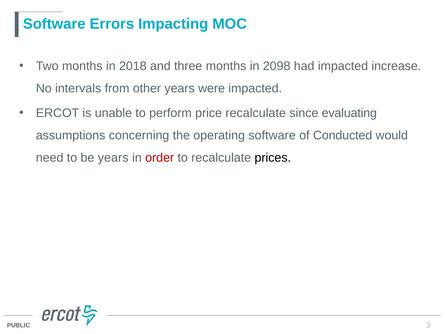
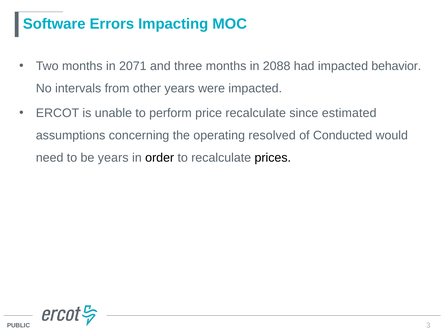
2018: 2018 -> 2071
2098: 2098 -> 2088
increase: increase -> behavior
evaluating: evaluating -> estimated
operating software: software -> resolved
order colour: red -> black
